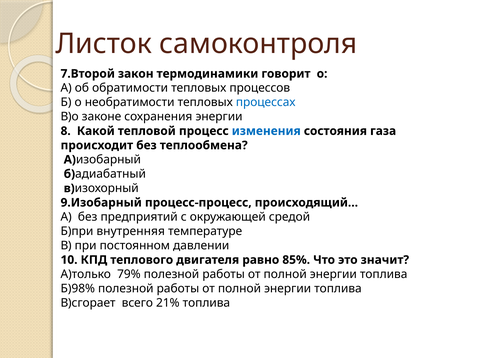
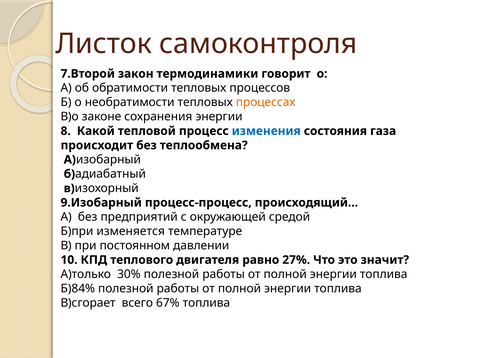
процессах colour: blue -> orange
внутренняя: внутренняя -> изменяется
85%: 85% -> 27%
79%: 79% -> 30%
Б)98%: Б)98% -> Б)84%
21%: 21% -> 67%
